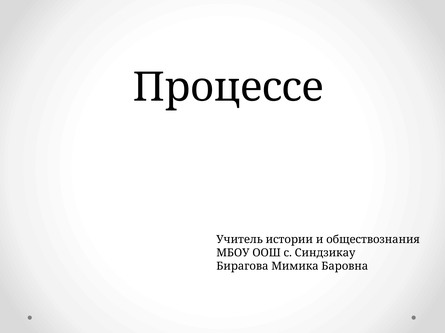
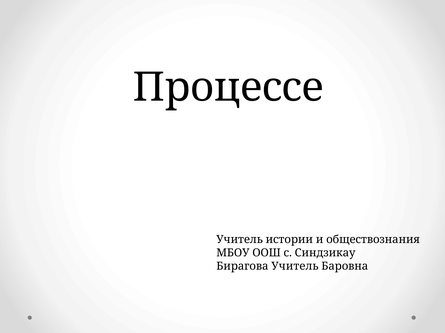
Бирагова Мимика: Мимика -> Учитель
